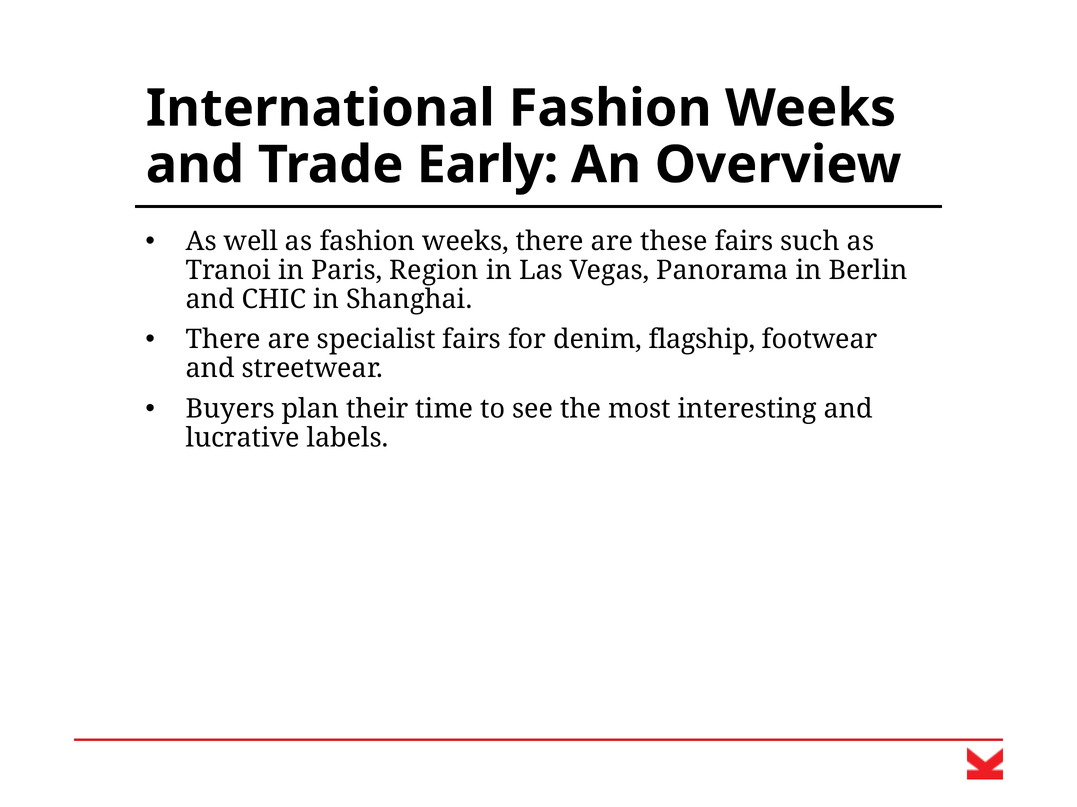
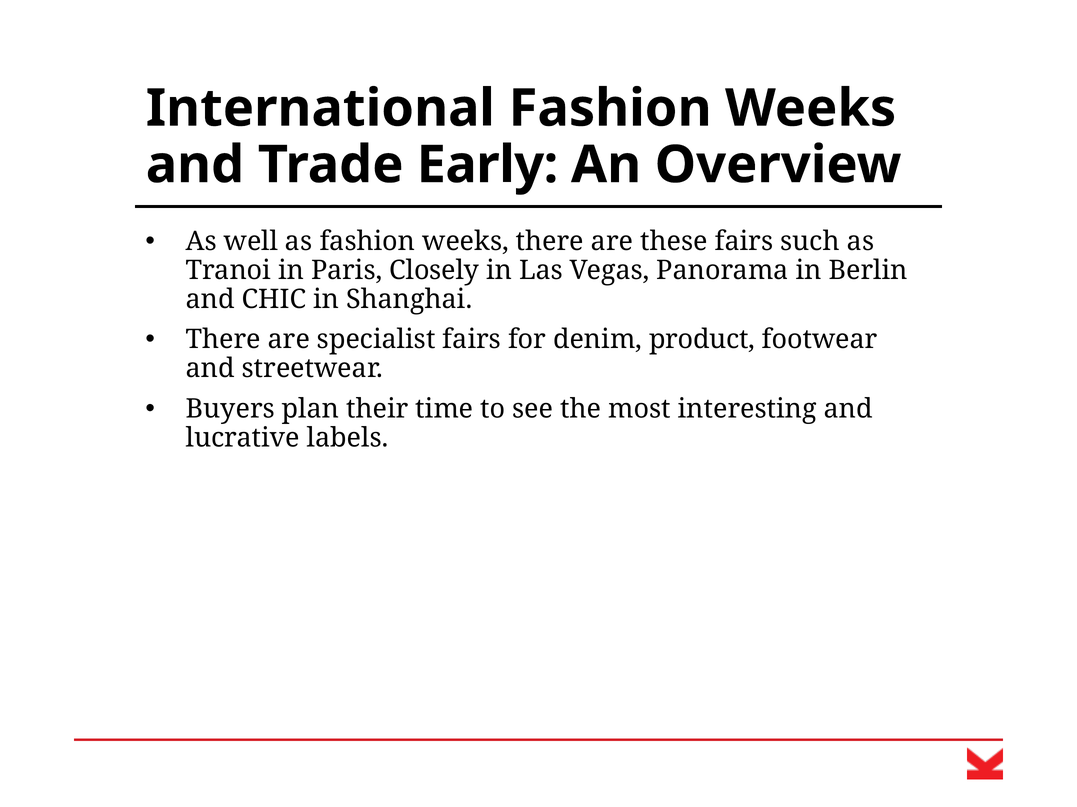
Region: Region -> Closely
flagship: flagship -> product
